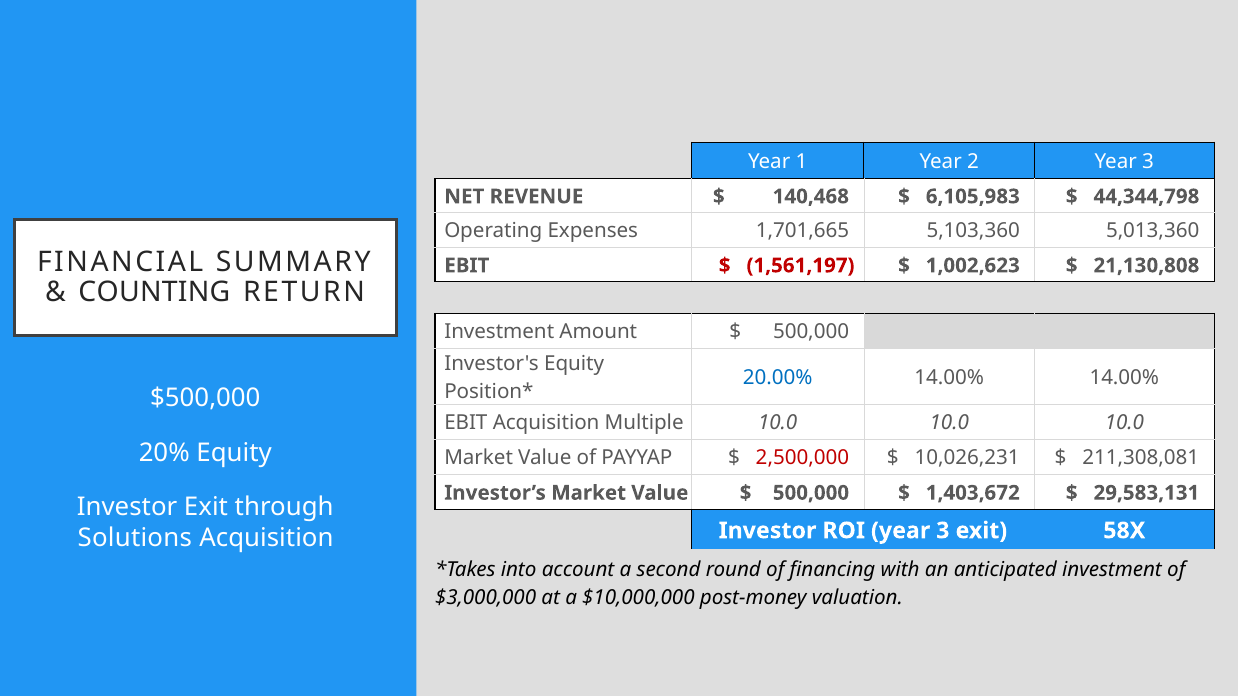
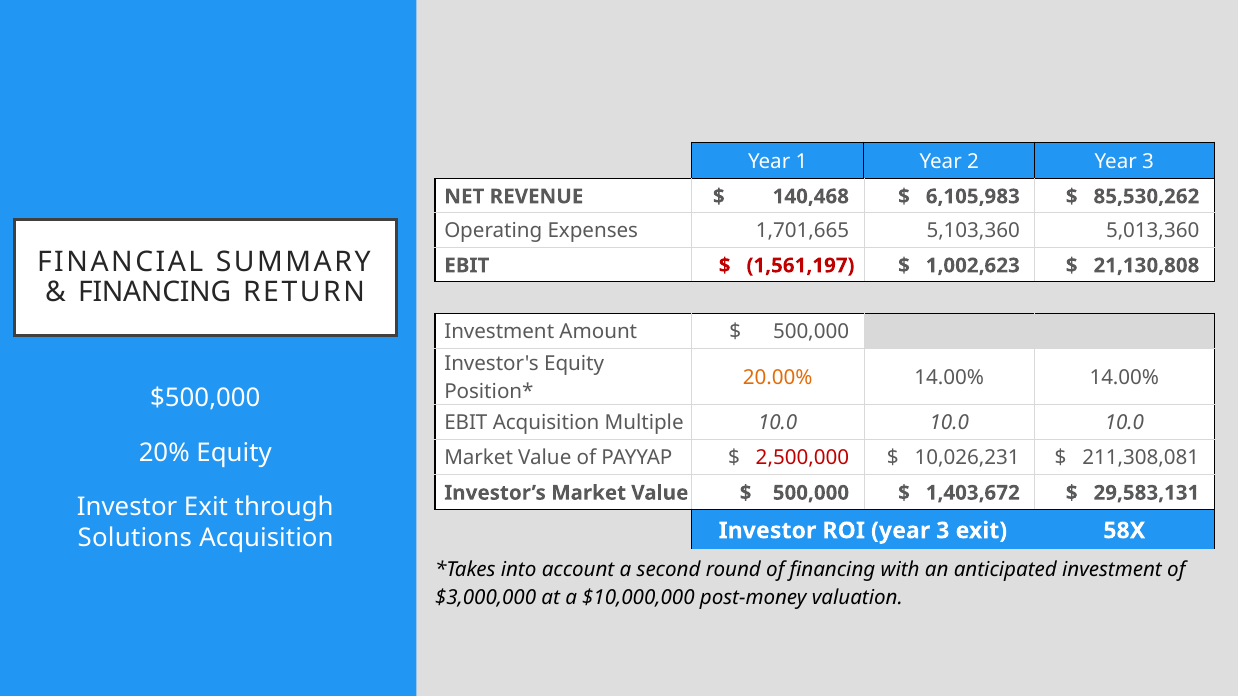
44,344,798: 44,344,798 -> 85,530,262
COUNTING at (154, 293): COUNTING -> FINANCING
20.00% colour: blue -> orange
